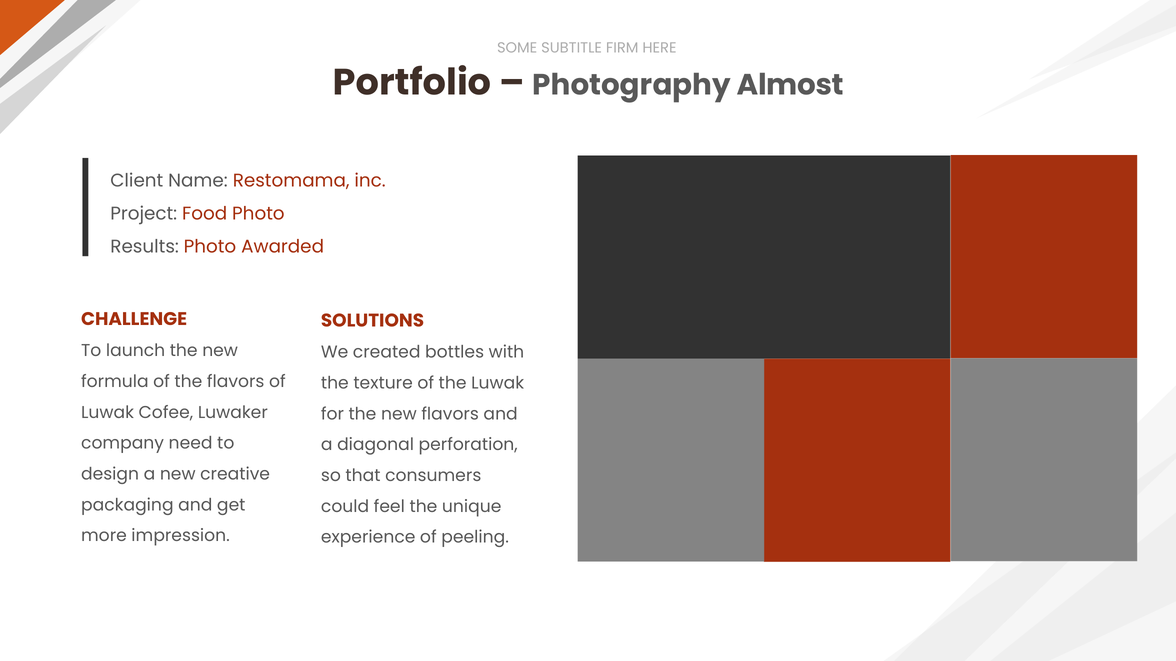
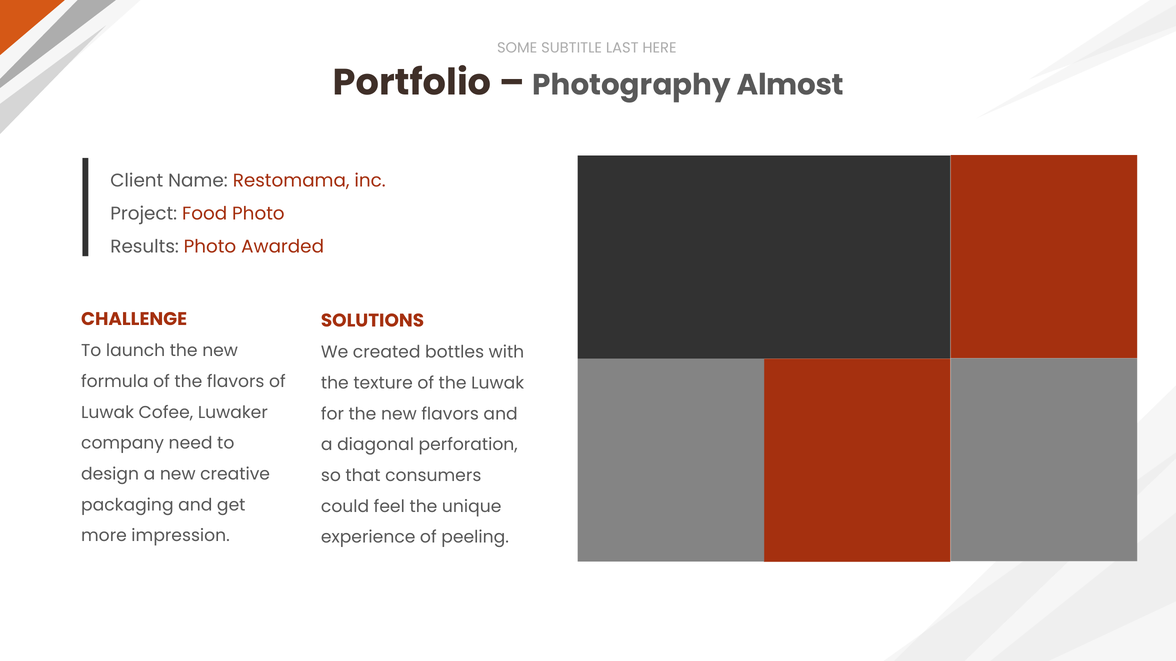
FIRM: FIRM -> LAST
